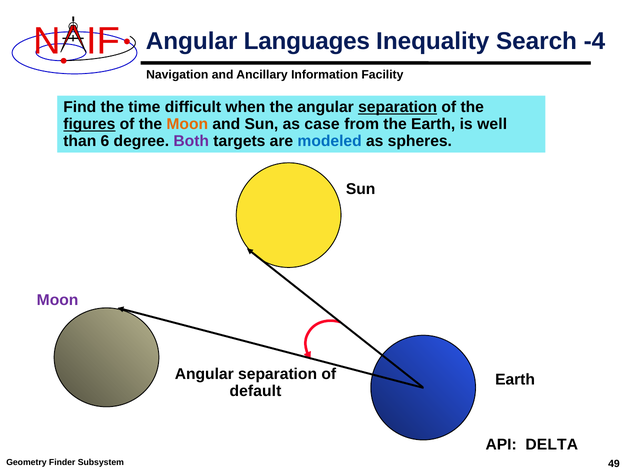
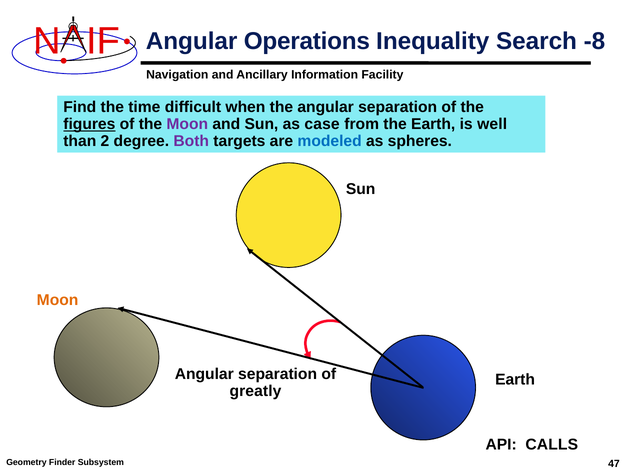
Languages: Languages -> Operations
-4: -4 -> -8
separation at (398, 107) underline: present -> none
Moon at (187, 124) colour: orange -> purple
6: 6 -> 2
Moon at (58, 300) colour: purple -> orange
default: default -> greatly
DELTA: DELTA -> CALLS
49: 49 -> 47
